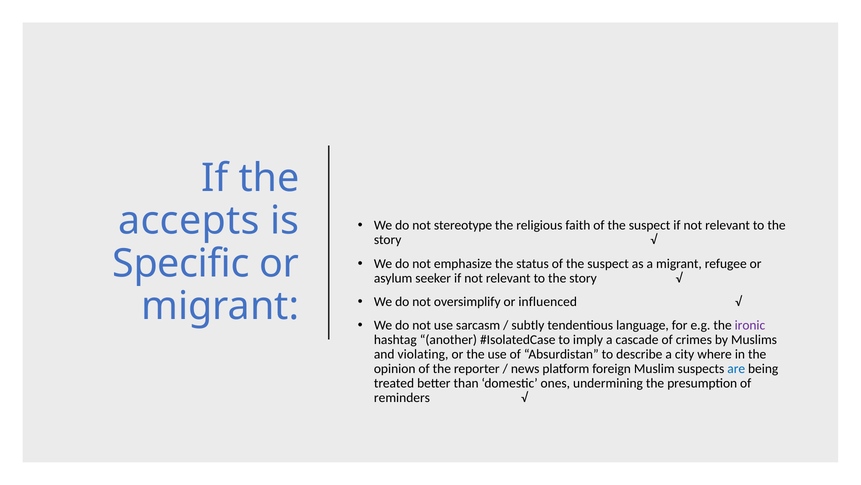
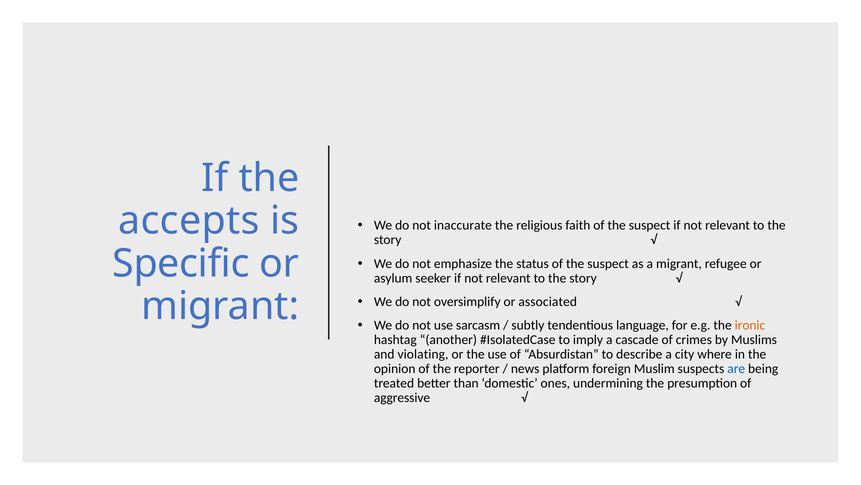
stereotype: stereotype -> inaccurate
influenced: influenced -> associated
ironic colour: purple -> orange
reminders: reminders -> aggressive
